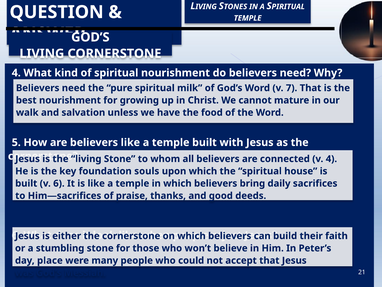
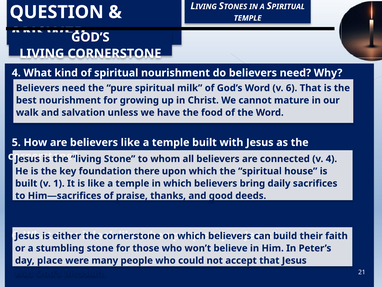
v 7: 7 -> 6
souls: souls -> there
v 6: 6 -> 1
